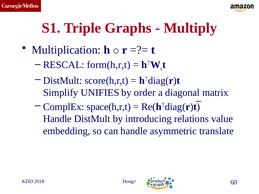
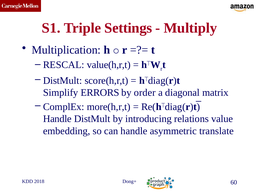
Graphs: Graphs -> Settings
form(h,r,t: form(h,r,t -> value(h,r,t
UNIFIES: UNIFIES -> ERRORS
space(h,r,t: space(h,r,t -> more(h,r,t
